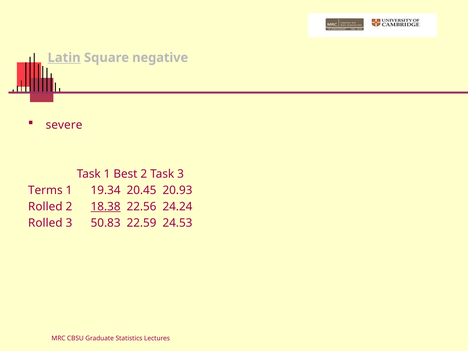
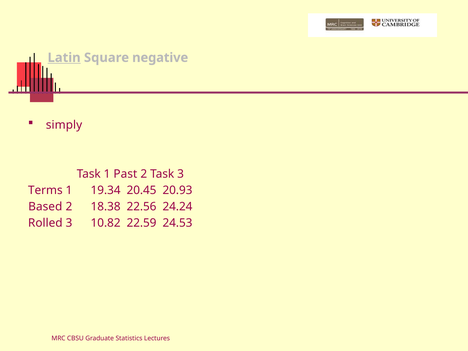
severe: severe -> simply
Best: Best -> Past
Rolled at (45, 207): Rolled -> Based
18.38 underline: present -> none
50.83: 50.83 -> 10.82
